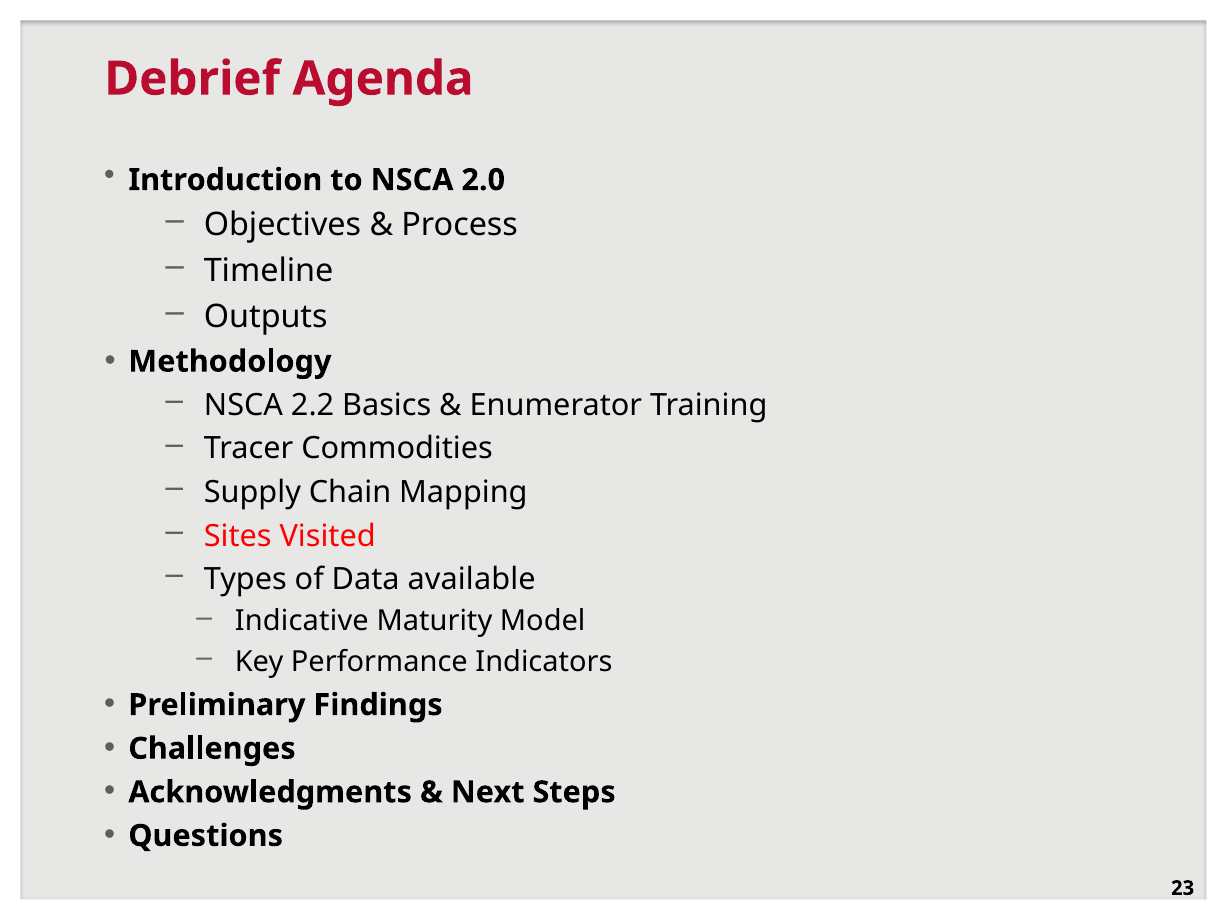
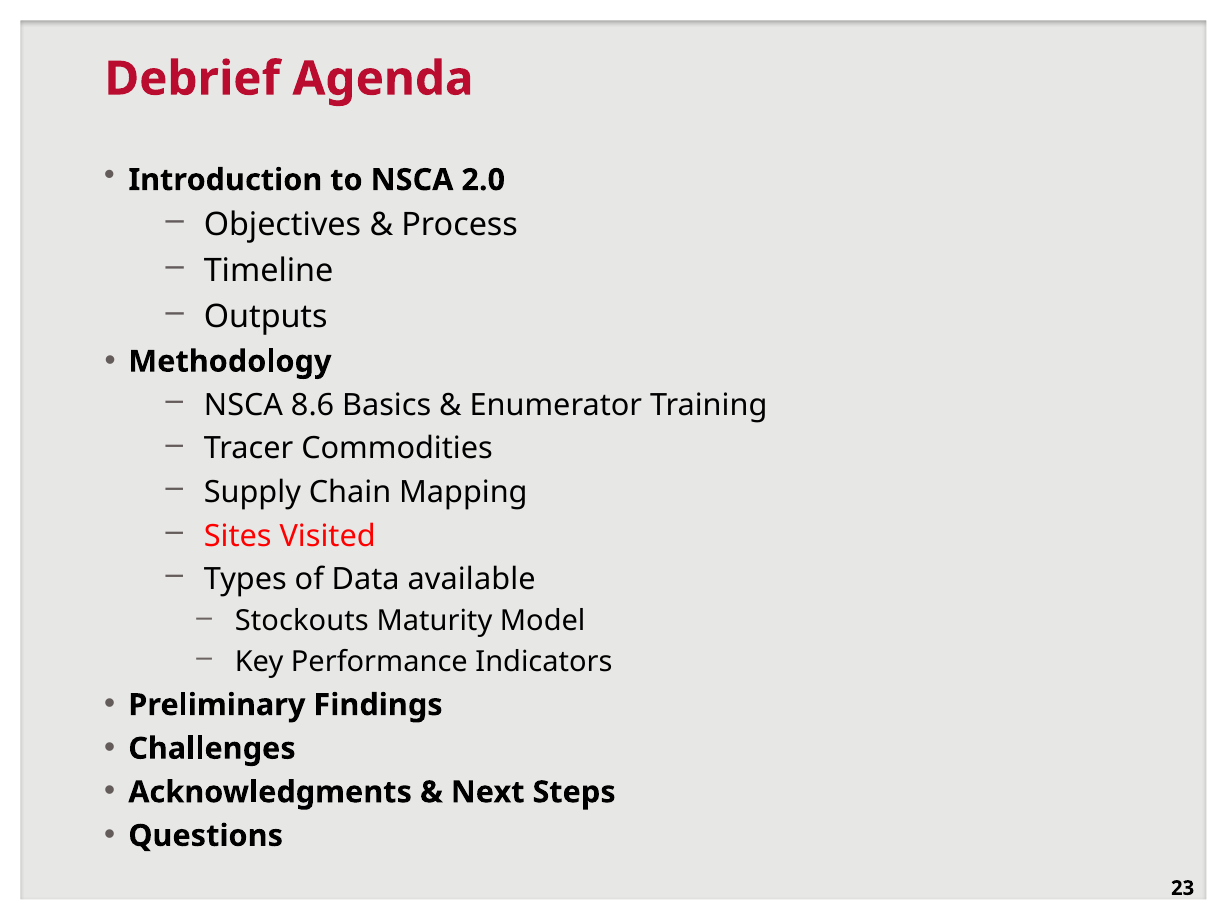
2.2: 2.2 -> 8.6
Indicative: Indicative -> Stockouts
